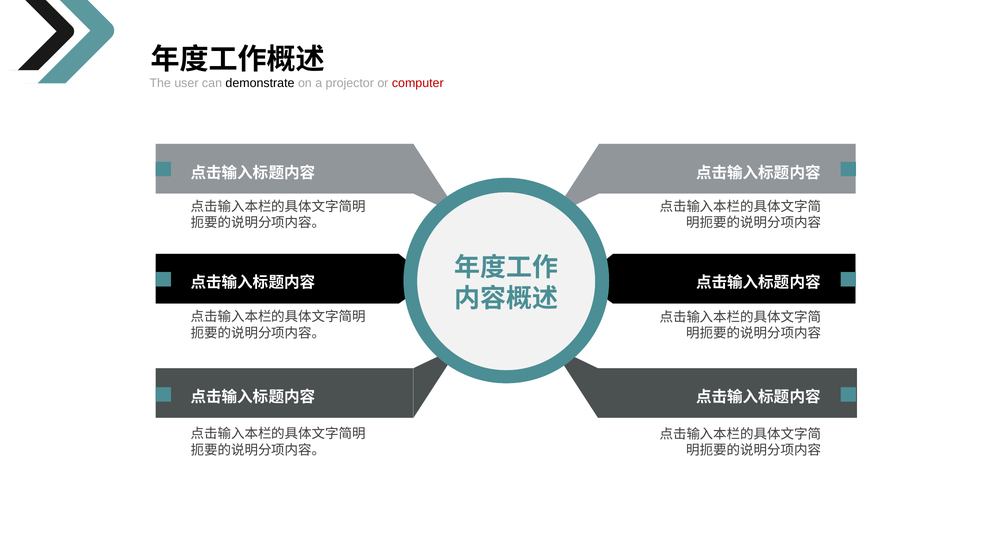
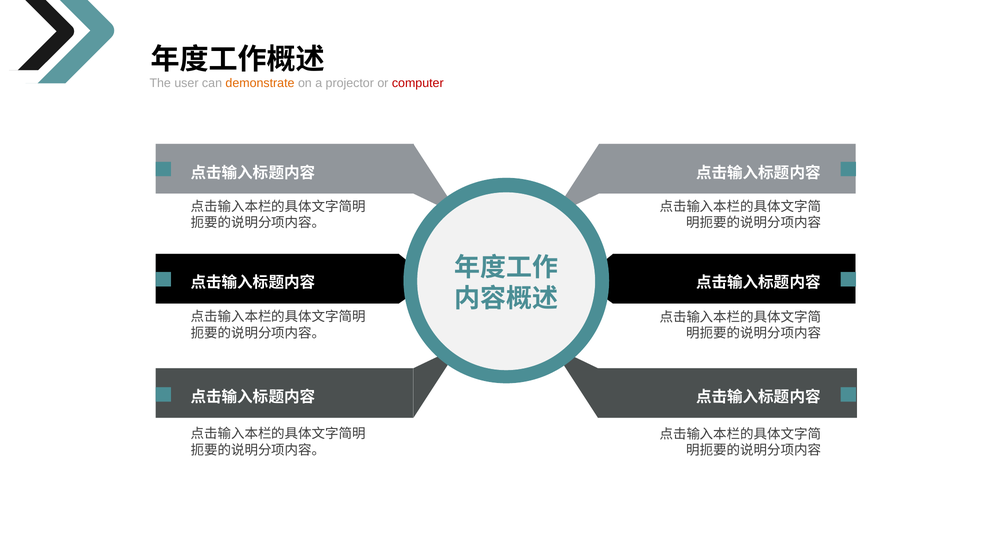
demonstrate colour: black -> orange
